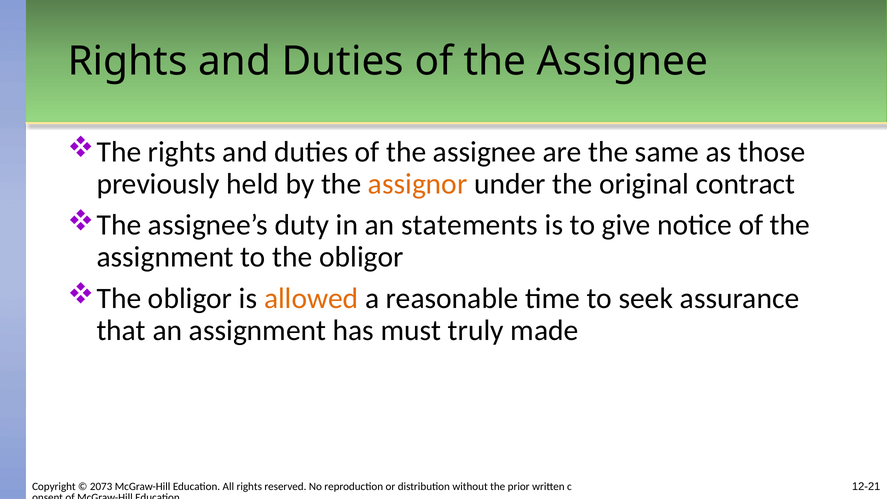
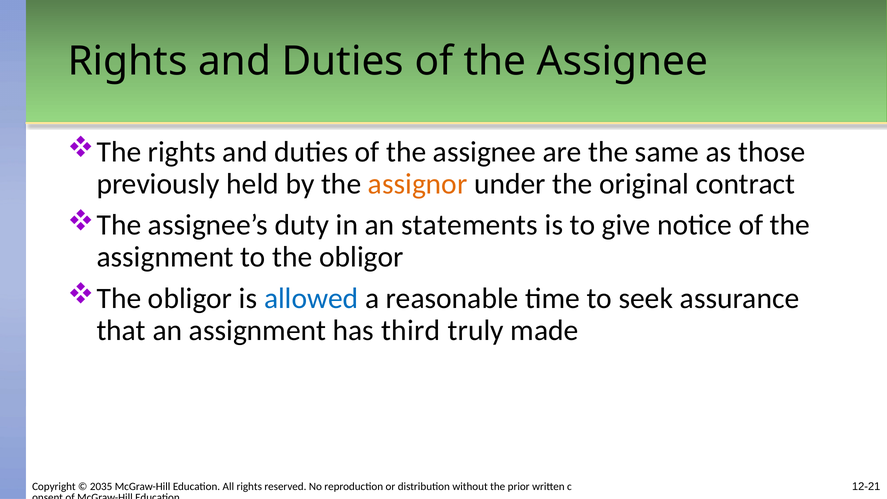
allowed colour: orange -> blue
must: must -> third
2073: 2073 -> 2035
